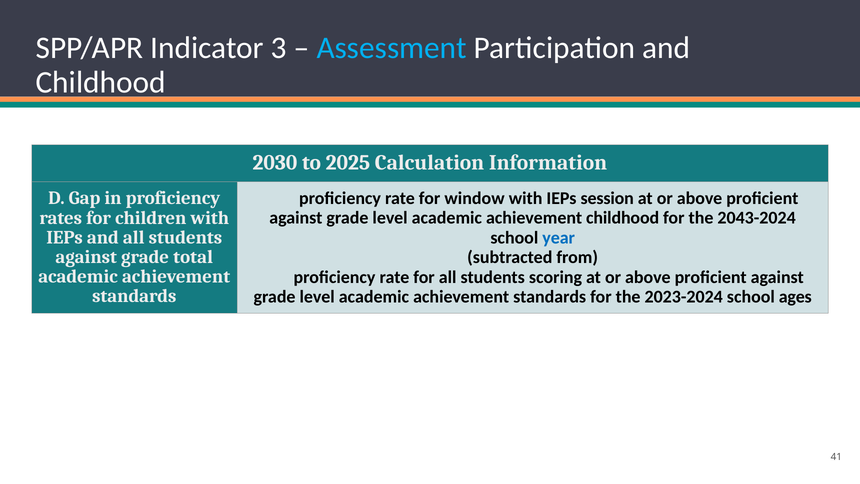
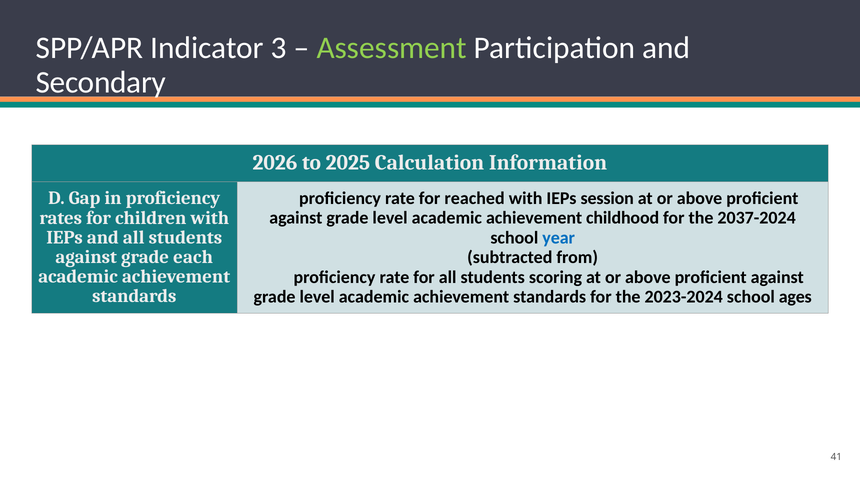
Assessment colour: light blue -> light green
Childhood at (101, 82): Childhood -> Secondary
2030: 2030 -> 2026
window: window -> reached
2043-2024: 2043-2024 -> 2037-2024
total: total -> each
